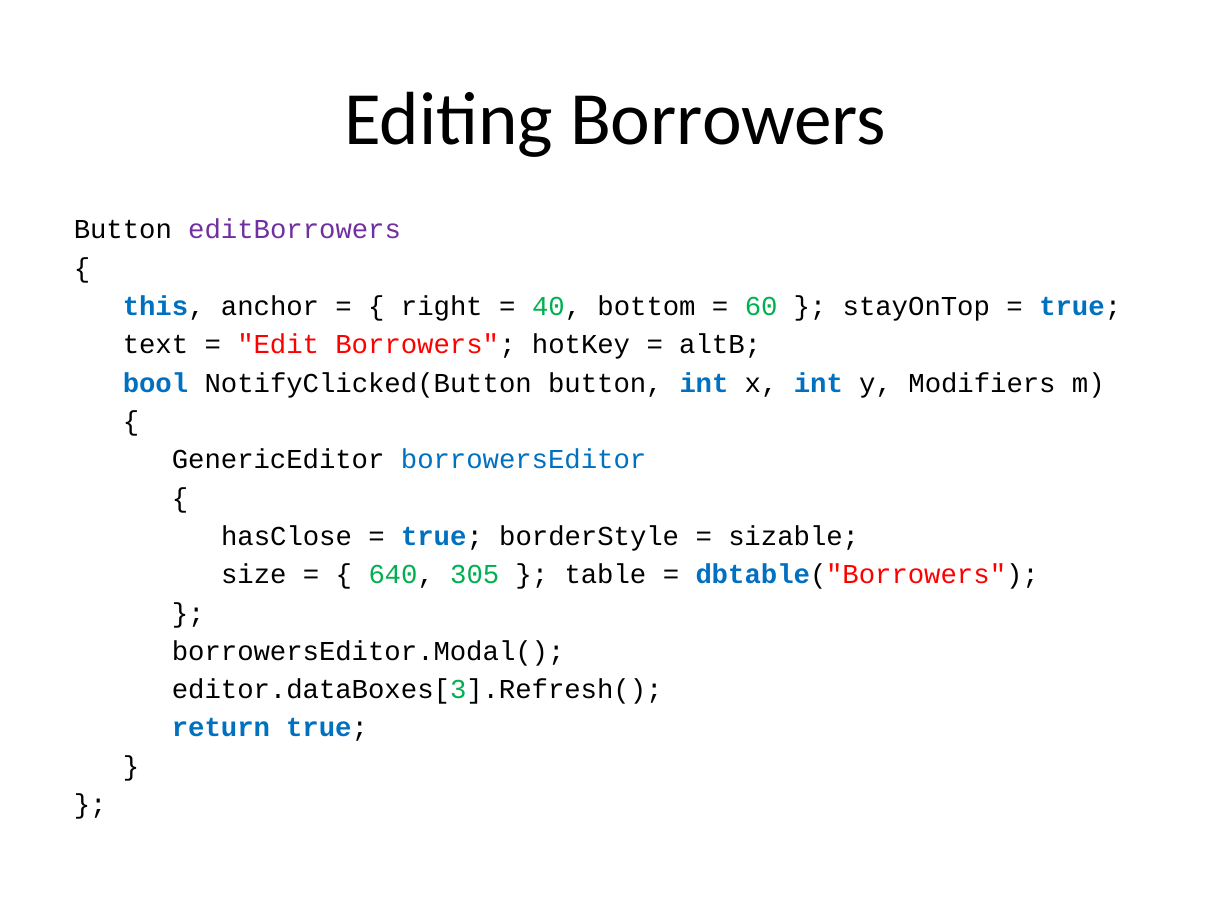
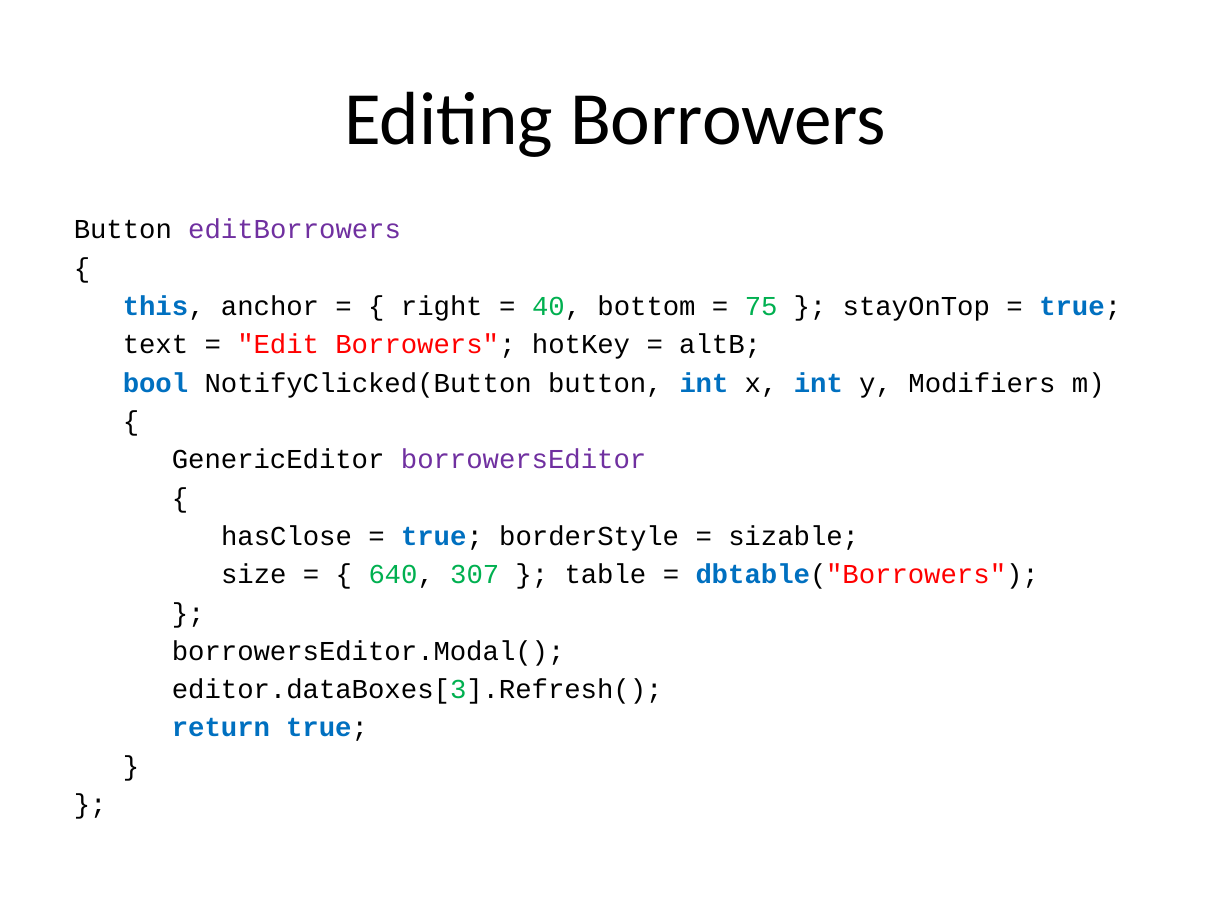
60: 60 -> 75
borrowersEditor colour: blue -> purple
305: 305 -> 307
